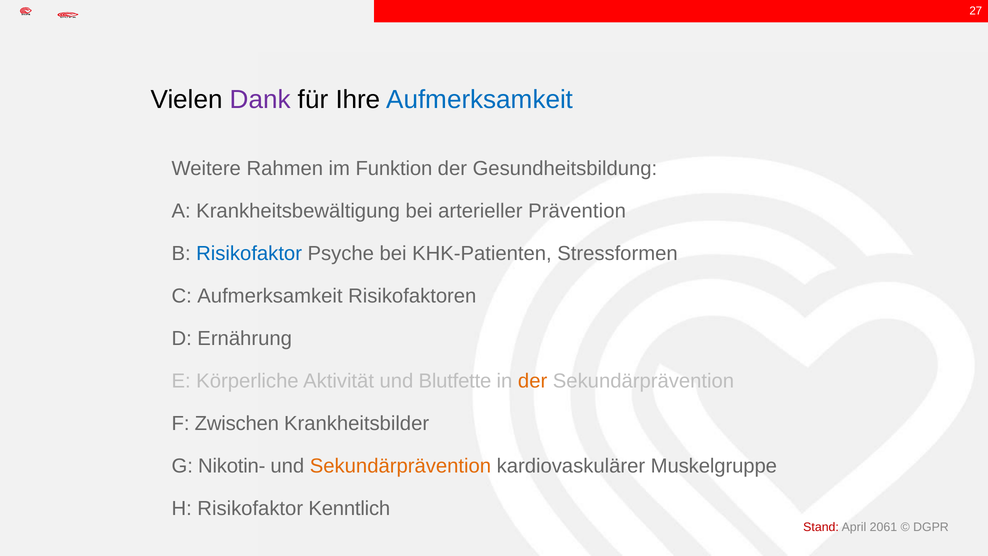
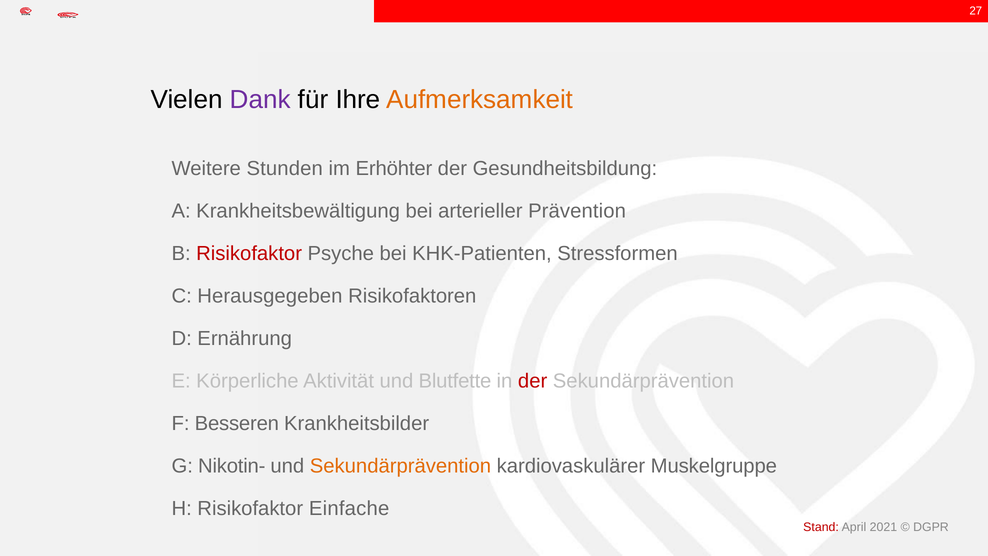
Aufmerksamkeit at (480, 100) colour: blue -> orange
Rahmen: Rahmen -> Stunden
Funktion: Funktion -> Erhöhter
Risikofaktor at (249, 254) colour: blue -> red
C Aufmerksamkeit: Aufmerksamkeit -> Herausgegeben
der at (533, 381) colour: orange -> red
Zwischen: Zwischen -> Besseren
Kenntlich: Kenntlich -> Einfache
2061: 2061 -> 2021
